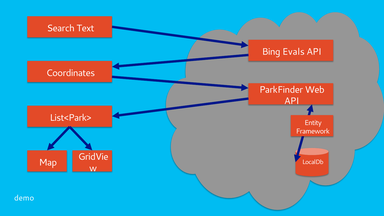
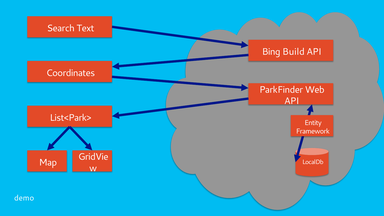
Evals: Evals -> Build
